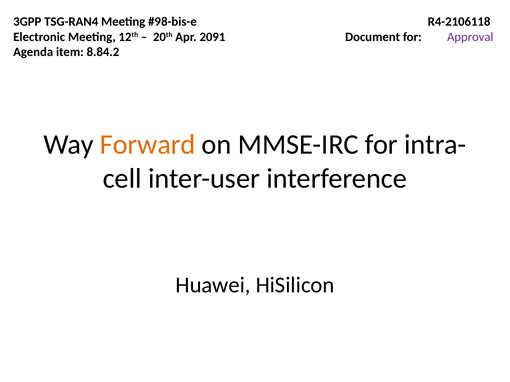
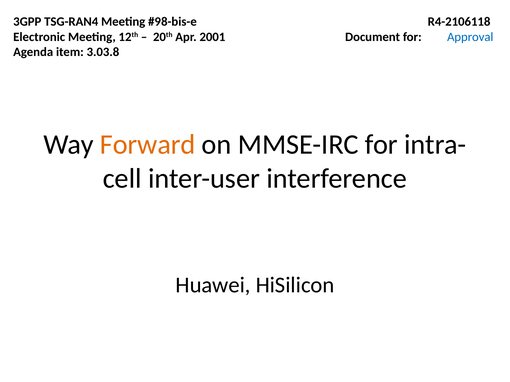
2091: 2091 -> 2001
Approval colour: purple -> blue
8.84.2: 8.84.2 -> 3.03.8
